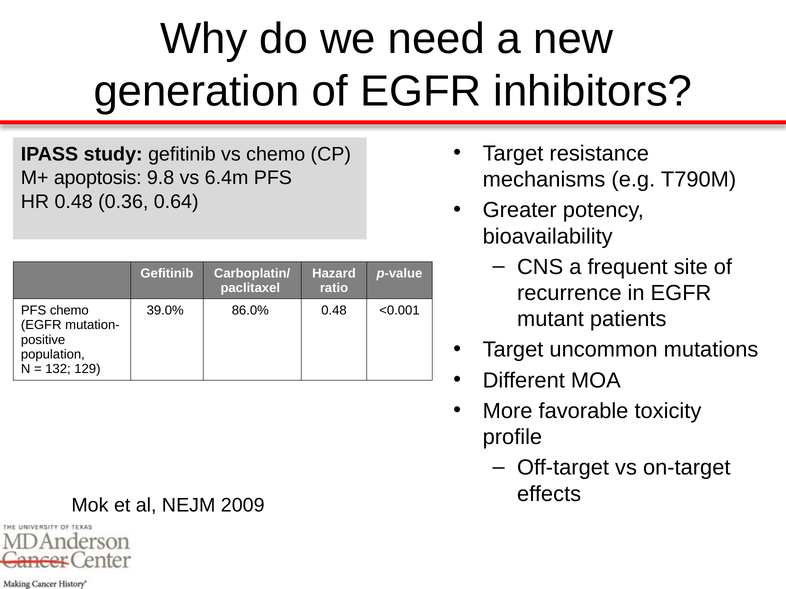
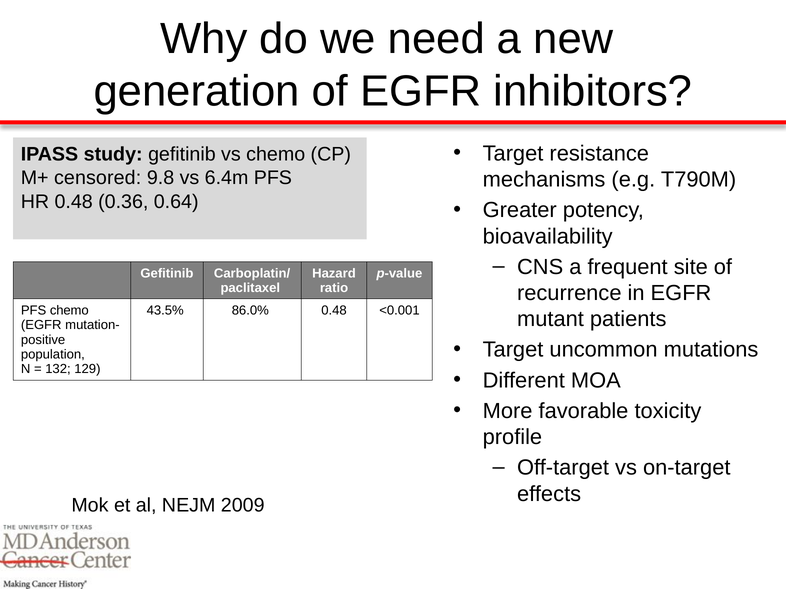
apoptosis: apoptosis -> censored
39.0%: 39.0% -> 43.5%
